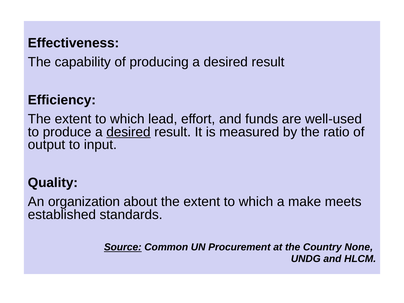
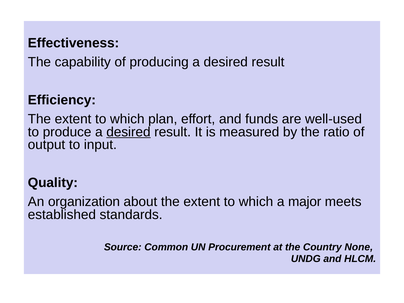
lead: lead -> plan
make: make -> major
Source underline: present -> none
